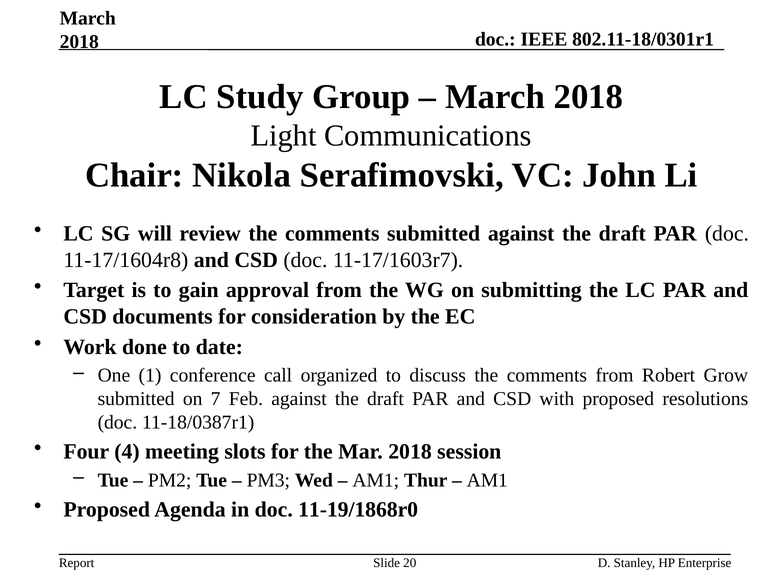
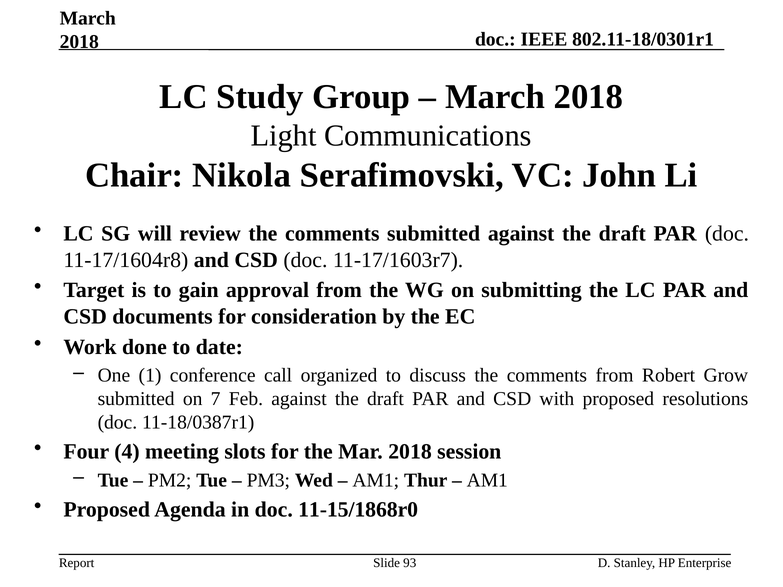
11-19/1868r0: 11-19/1868r0 -> 11-15/1868r0
20: 20 -> 93
